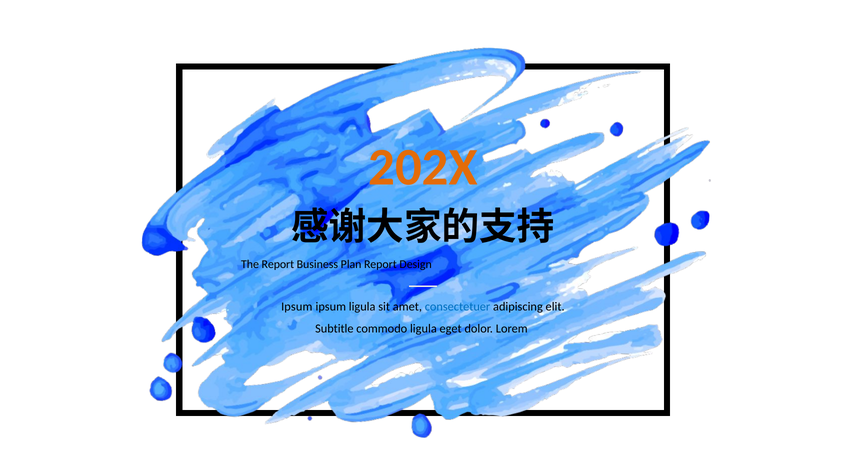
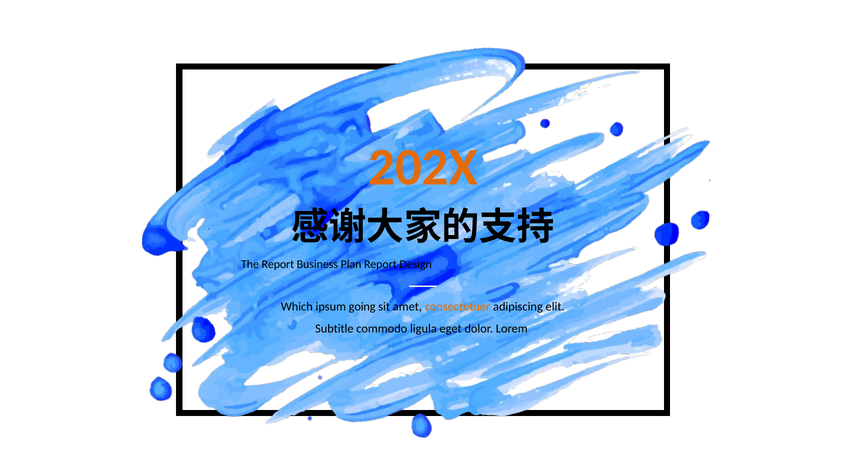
Ipsum at (297, 306): Ipsum -> Which
ipsum ligula: ligula -> going
consectetuer colour: blue -> orange
